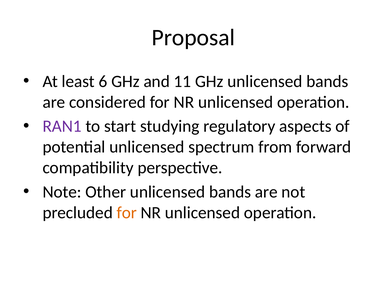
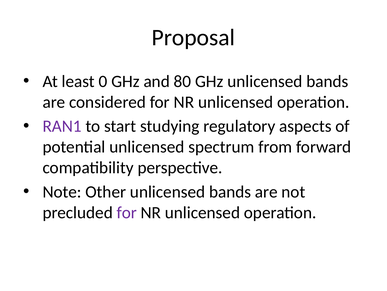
6: 6 -> 0
11: 11 -> 80
for at (127, 212) colour: orange -> purple
